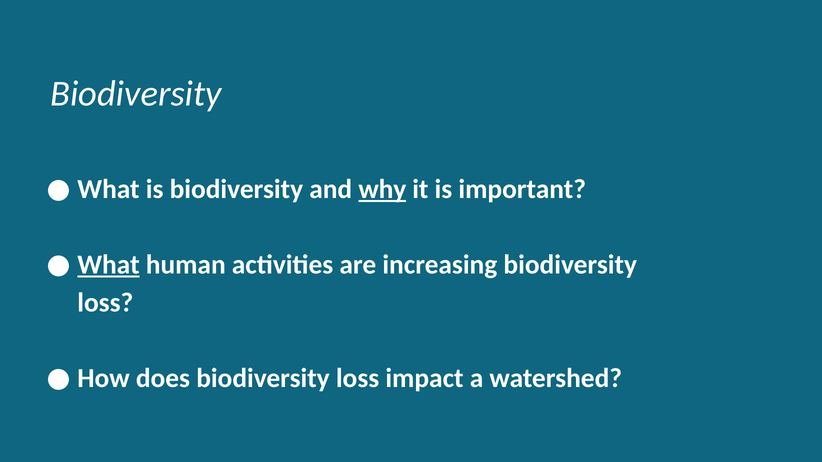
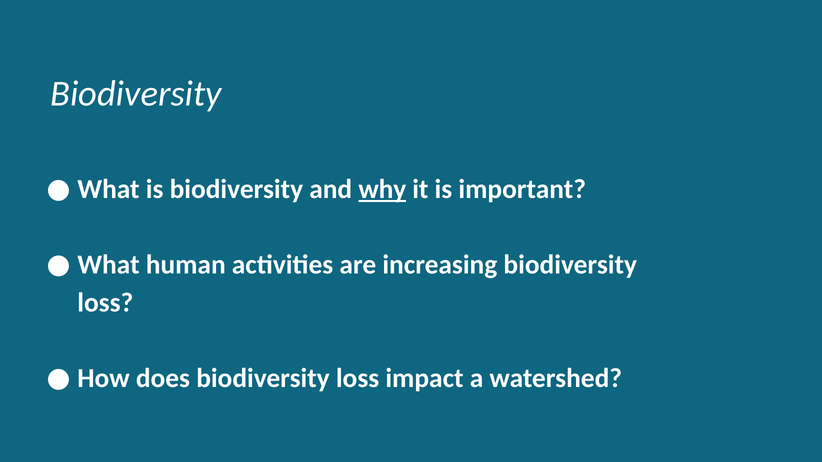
What at (109, 265) underline: present -> none
